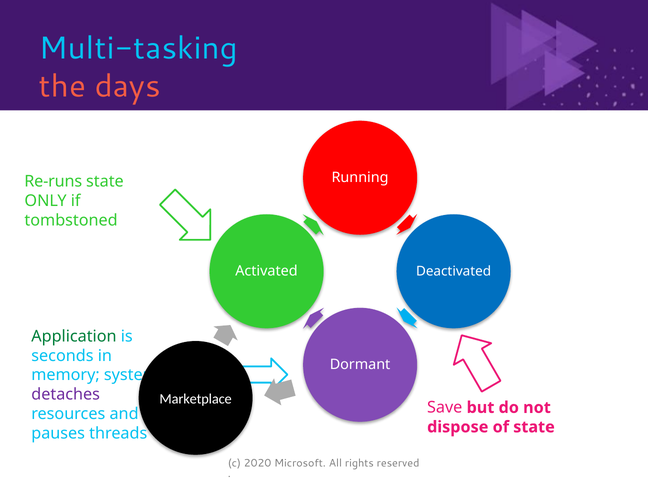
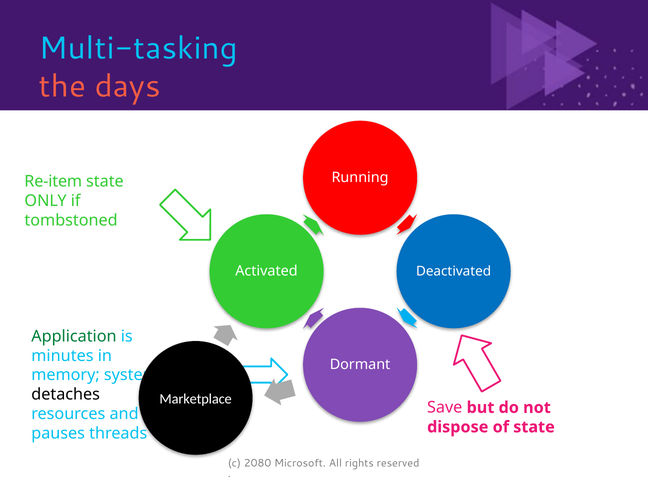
Re-runs: Re-runs -> Re-item
seconds: seconds -> minutes
detaches colour: purple -> black
2020: 2020 -> 2080
